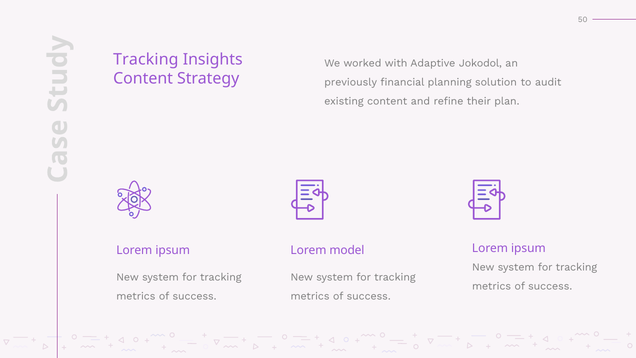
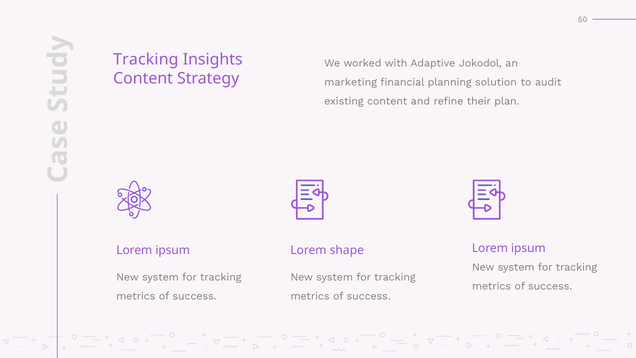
previously: previously -> marketing
model: model -> shape
